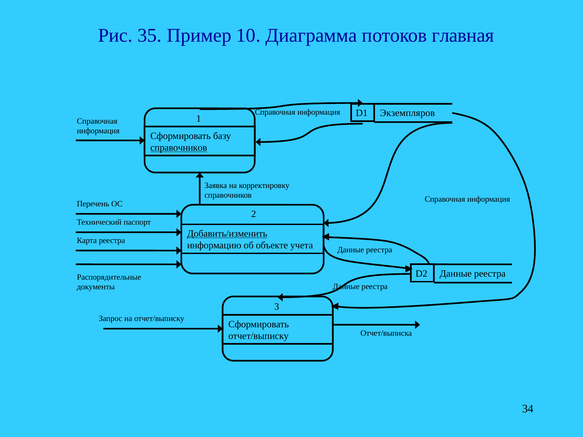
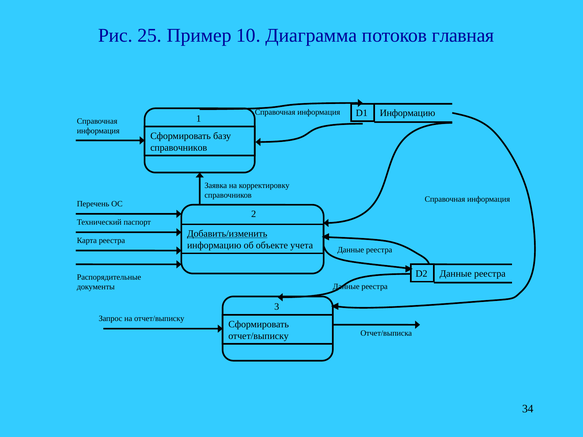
35: 35 -> 25
D1 Экземпляров: Экземпляров -> Информацию
справочников at (179, 148) underline: present -> none
